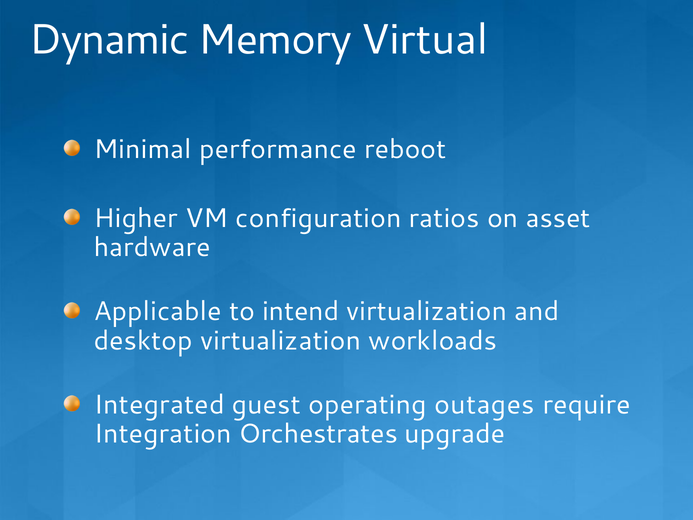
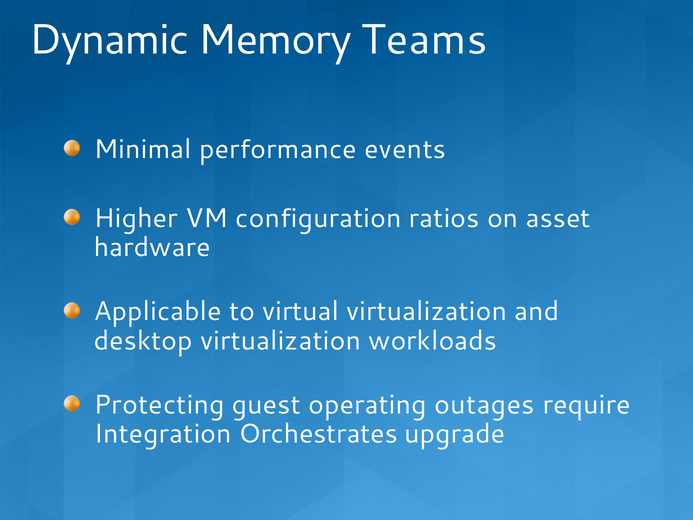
Virtual: Virtual -> Teams
reboot: reboot -> events
intend: intend -> virtual
Integrated: Integrated -> Protecting
